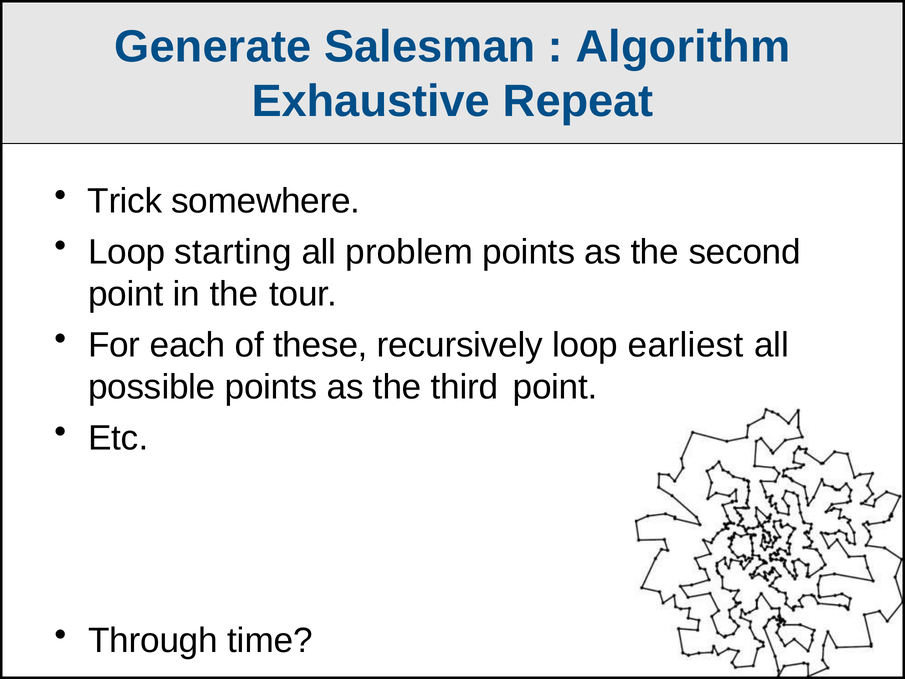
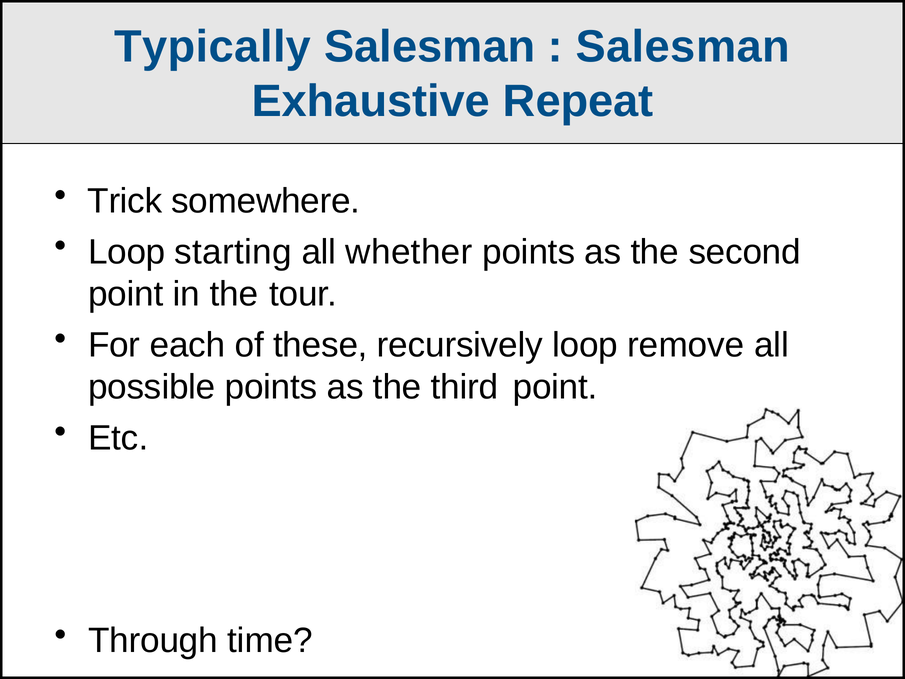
Generate: Generate -> Typically
Algorithm at (683, 47): Algorithm -> Salesman
problem: problem -> whether
earliest: earliest -> remove
